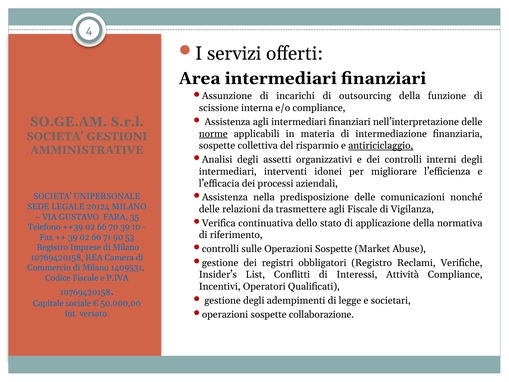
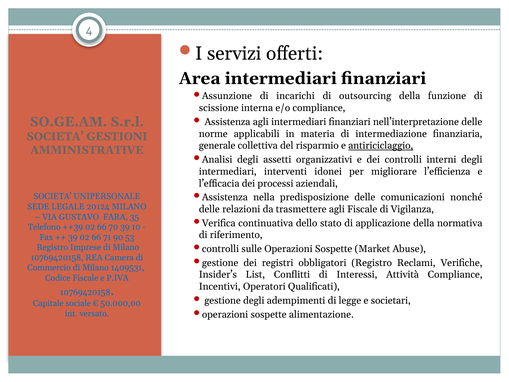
norme underline: present -> none
sospette at (217, 146): sospette -> generale
collaborazione: collaborazione -> alimentazione
